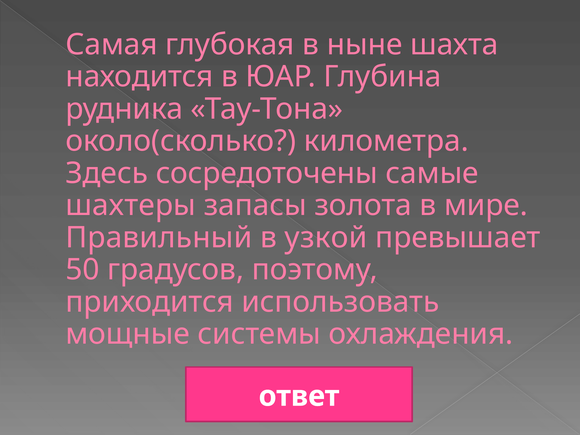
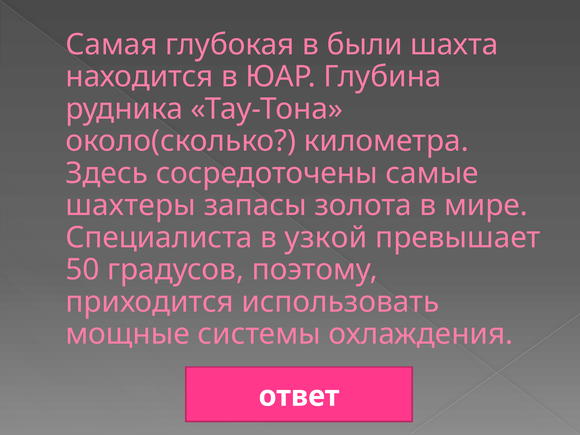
ныне: ныне -> были
Правильный: Правильный -> Специалиста
